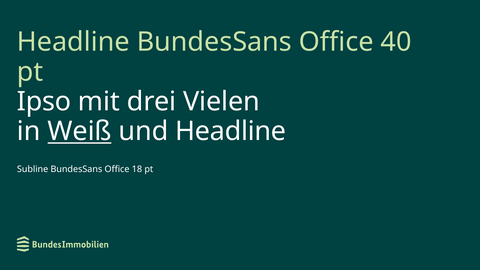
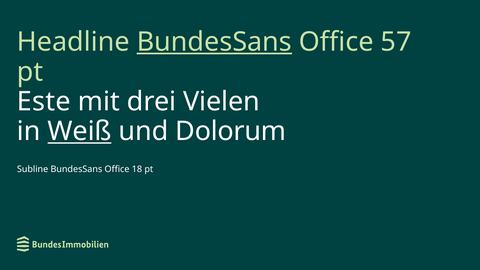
BundesSans at (214, 42) underline: none -> present
40: 40 -> 57
Ipso: Ipso -> Este
und Headline: Headline -> Dolorum
